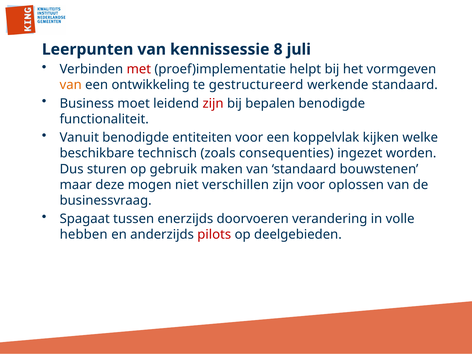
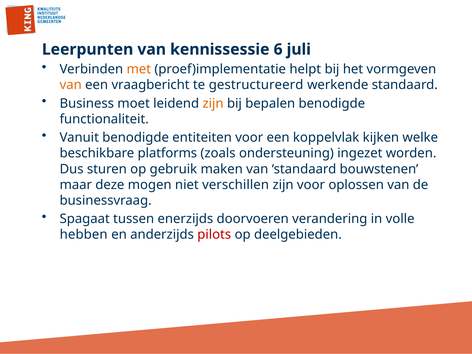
8: 8 -> 6
met colour: red -> orange
ontwikkeling: ontwikkeling -> vraagbericht
zijn at (213, 103) colour: red -> orange
technisch: technisch -> platforms
consequenties: consequenties -> ondersteuning
